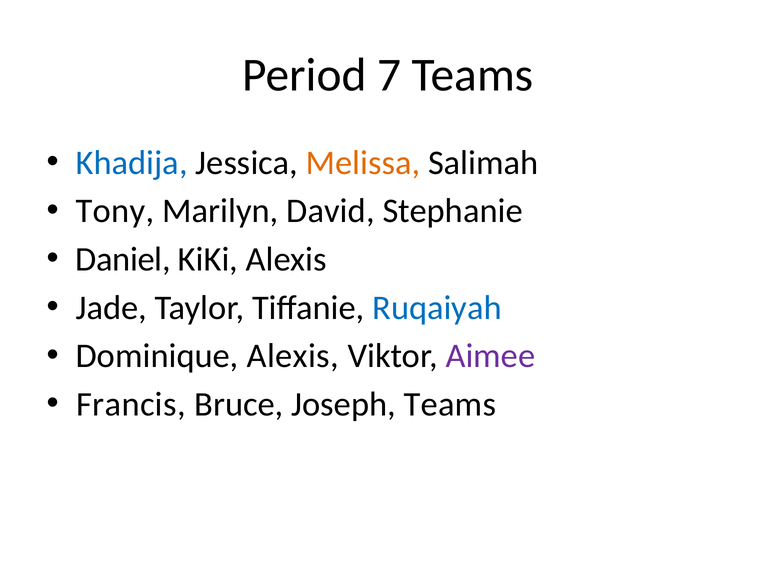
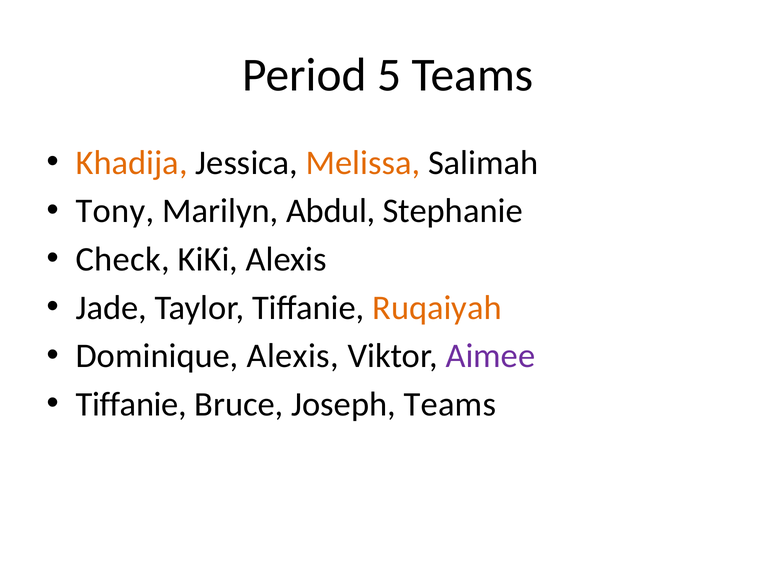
7: 7 -> 5
Khadija colour: blue -> orange
David: David -> Abdul
Daniel: Daniel -> Check
Ruqaiyah colour: blue -> orange
Francis at (131, 404): Francis -> Tiffanie
